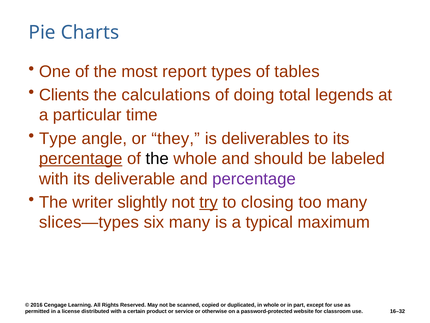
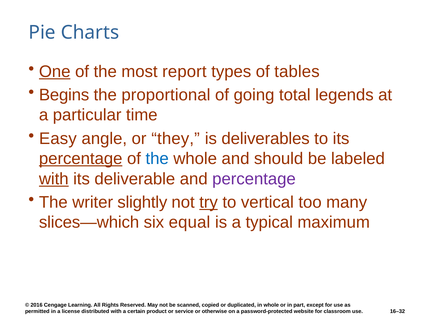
One underline: none -> present
Clients: Clients -> Begins
calculations: calculations -> proportional
doing: doing -> going
Type: Type -> Easy
the at (157, 158) colour: black -> blue
with at (54, 179) underline: none -> present
closing: closing -> vertical
slices—types: slices—types -> slices—which
six many: many -> equal
